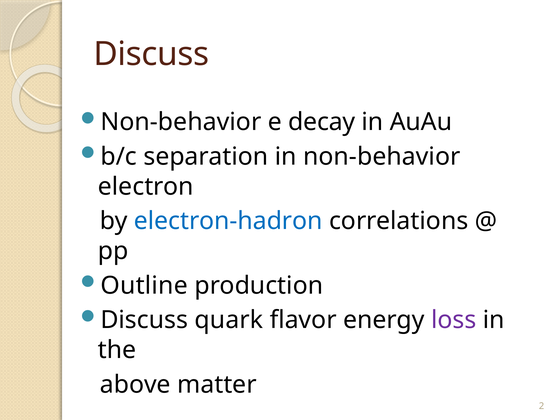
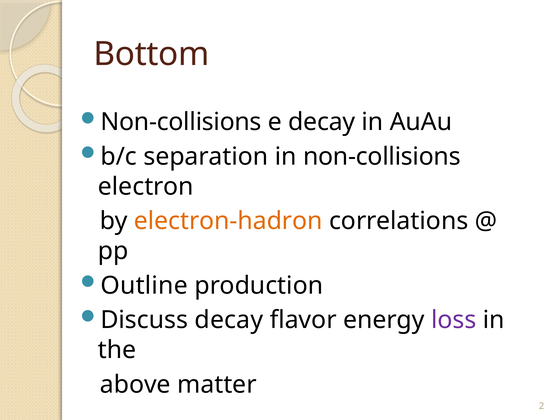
Discuss at (151, 54): Discuss -> Bottom
Non-behavior at (181, 122): Non-behavior -> Non-collisions
in non-behavior: non-behavior -> non-collisions
electron-hadron colour: blue -> orange
Discuss quark: quark -> decay
